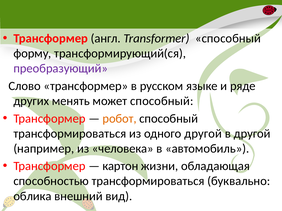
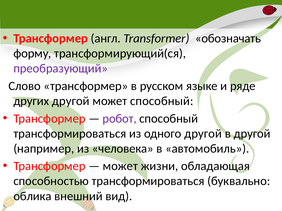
Transformer способный: способный -> обозначать
других менять: менять -> другой
робот colour: orange -> purple
картон at (120, 166): картон -> может
